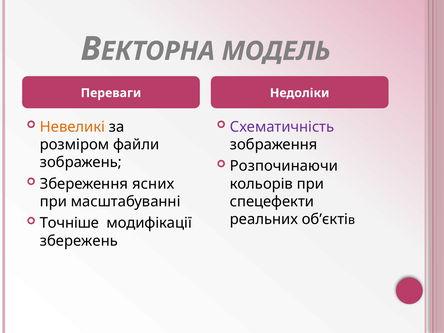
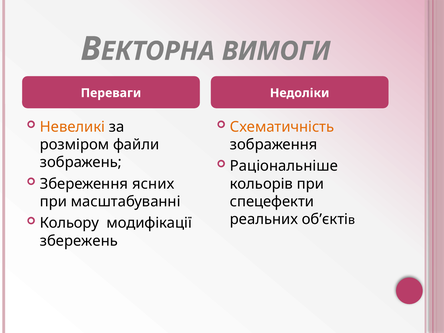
МОДЕЛЬ: МОДЕЛЬ -> ВИМОГИ
Схематичність colour: purple -> orange
Розпочинаючи: Розпочинаючи -> Рацiональнiше
Точнiше: Точнiше -> Кольору
